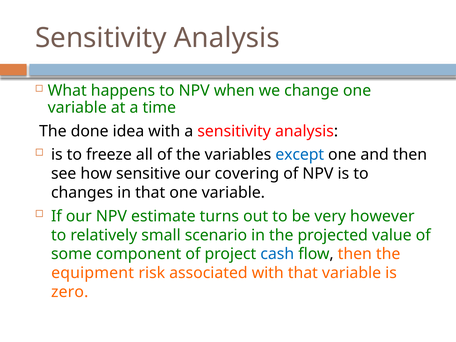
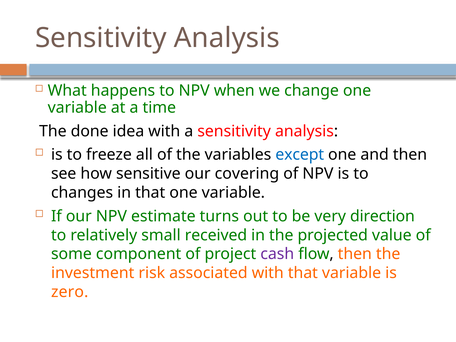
however: however -> direction
scenario: scenario -> received
cash colour: blue -> purple
equipment: equipment -> investment
